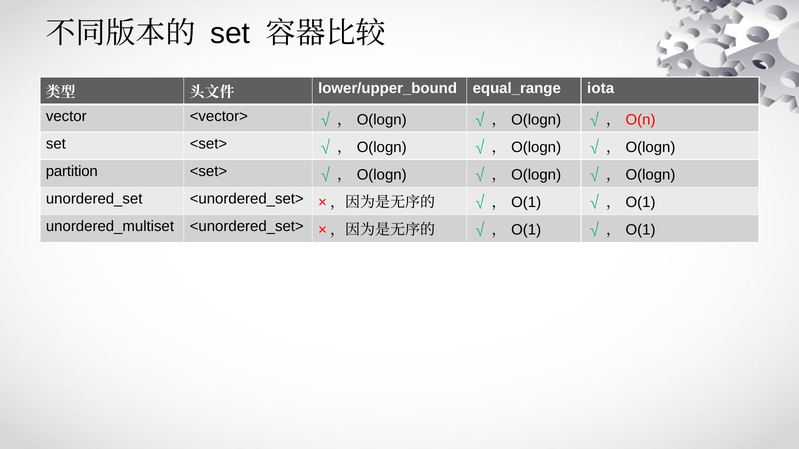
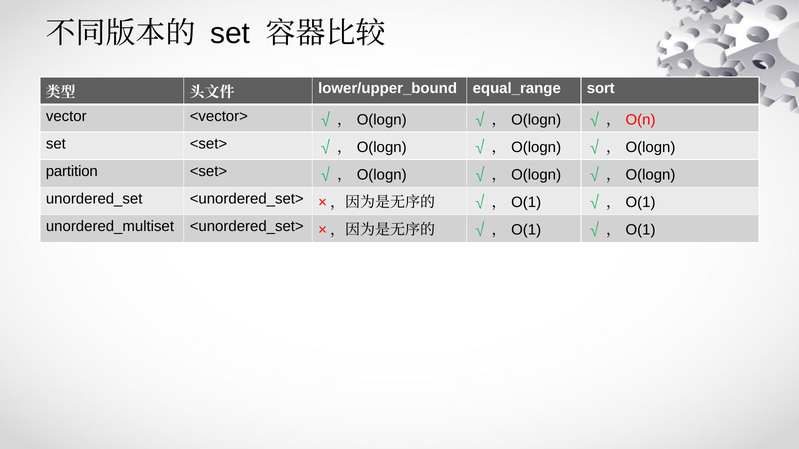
iota: iota -> sort
